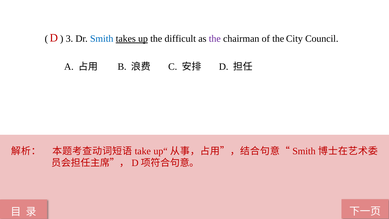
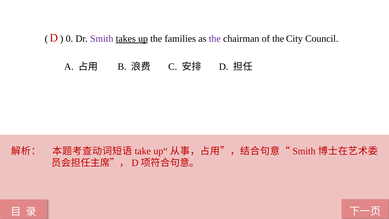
3: 3 -> 0
Smith at (102, 39) colour: blue -> purple
difficult: difficult -> families
